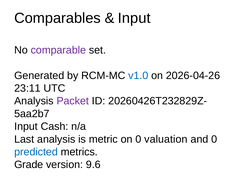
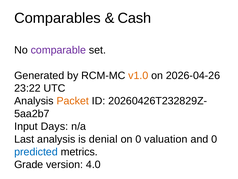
Input at (134, 18): Input -> Cash
v1.0 colour: blue -> orange
23:11: 23:11 -> 23:22
Packet colour: purple -> orange
Cash: Cash -> Days
metric: metric -> denial
9.6: 9.6 -> 4.0
